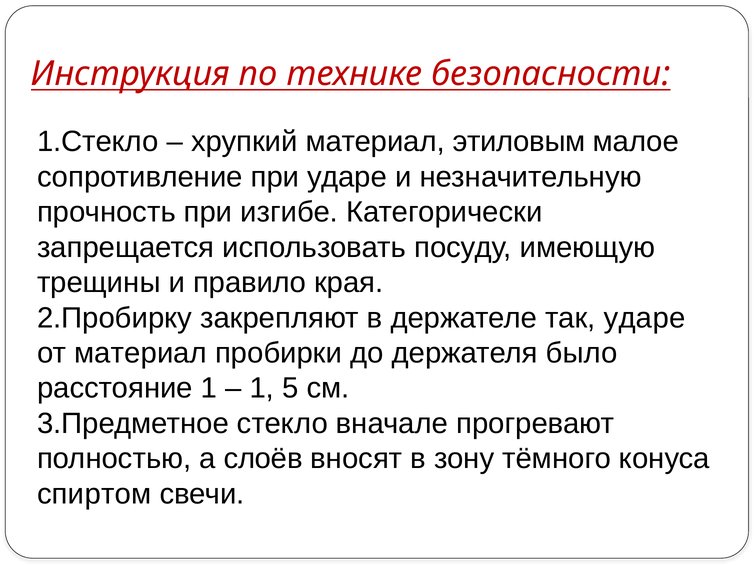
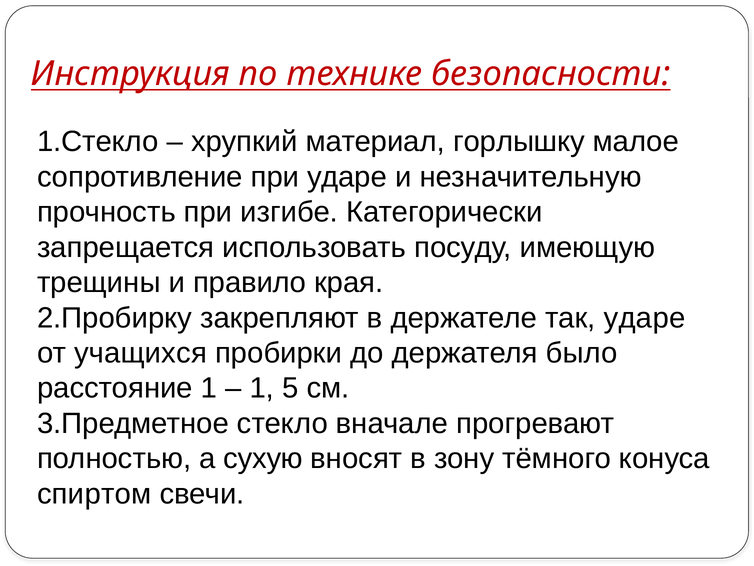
этиловым: этиловым -> горлышку
от материал: материал -> учащихся
слоёв: слоёв -> сухую
